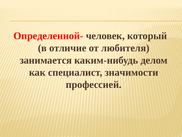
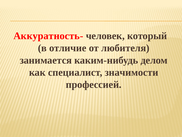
Определенной-: Определенной- -> Аккуратность-
